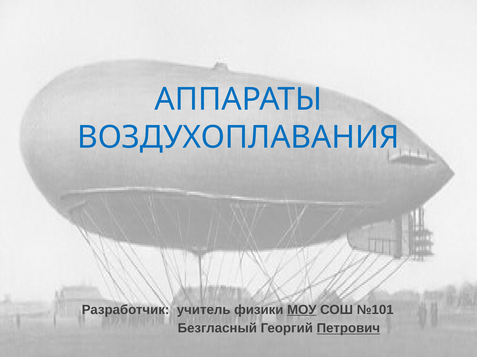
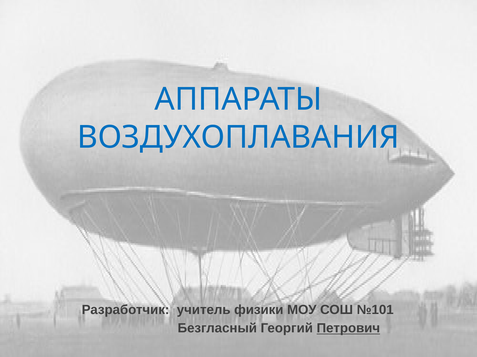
МОУ underline: present -> none
